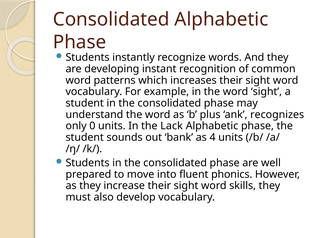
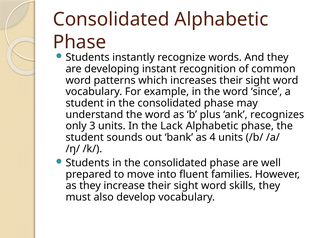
word sight: sight -> since
0: 0 -> 3
phonics: phonics -> families
